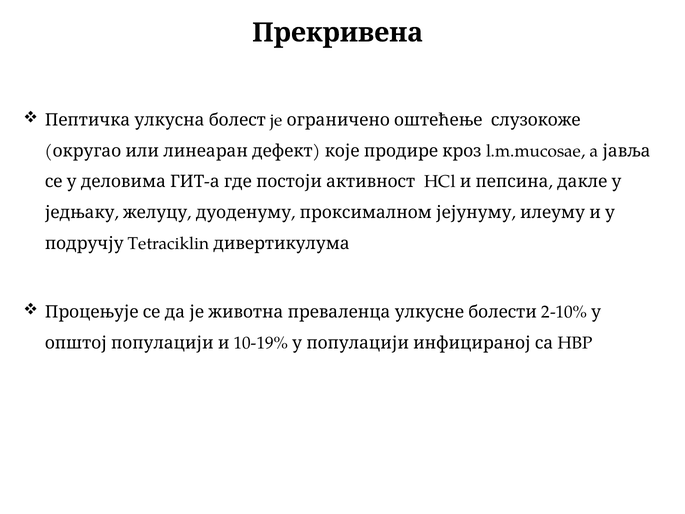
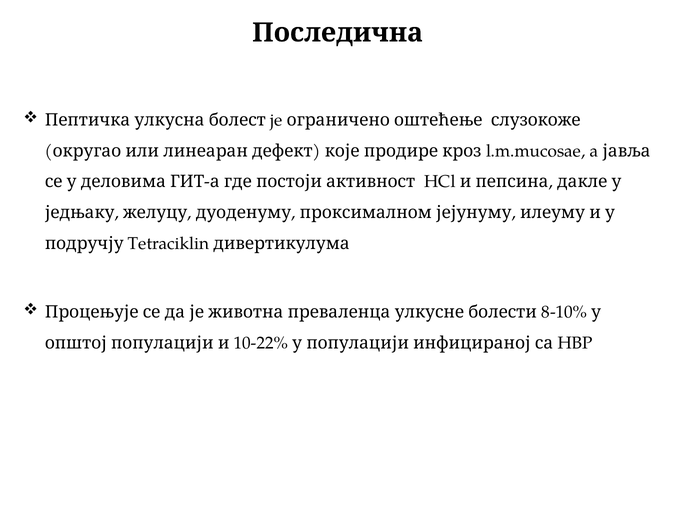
Прекривена: Прекривена -> Последична
2-10%: 2-10% -> 8-10%
10-19%: 10-19% -> 10-22%
